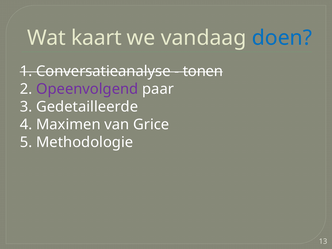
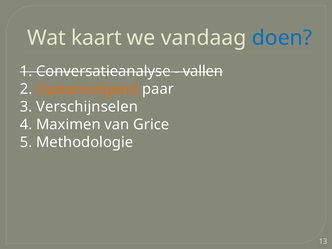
tonen: tonen -> vallen
Opeenvolgend colour: purple -> orange
Gedetailleerde: Gedetailleerde -> Verschijnselen
